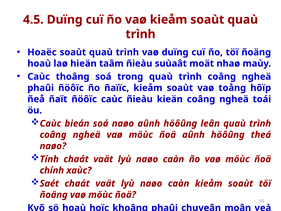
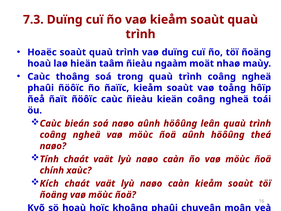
4.5: 4.5 -> 7.3
suùaât: suùaât -> ngaàm
Saét: Saét -> Kích
